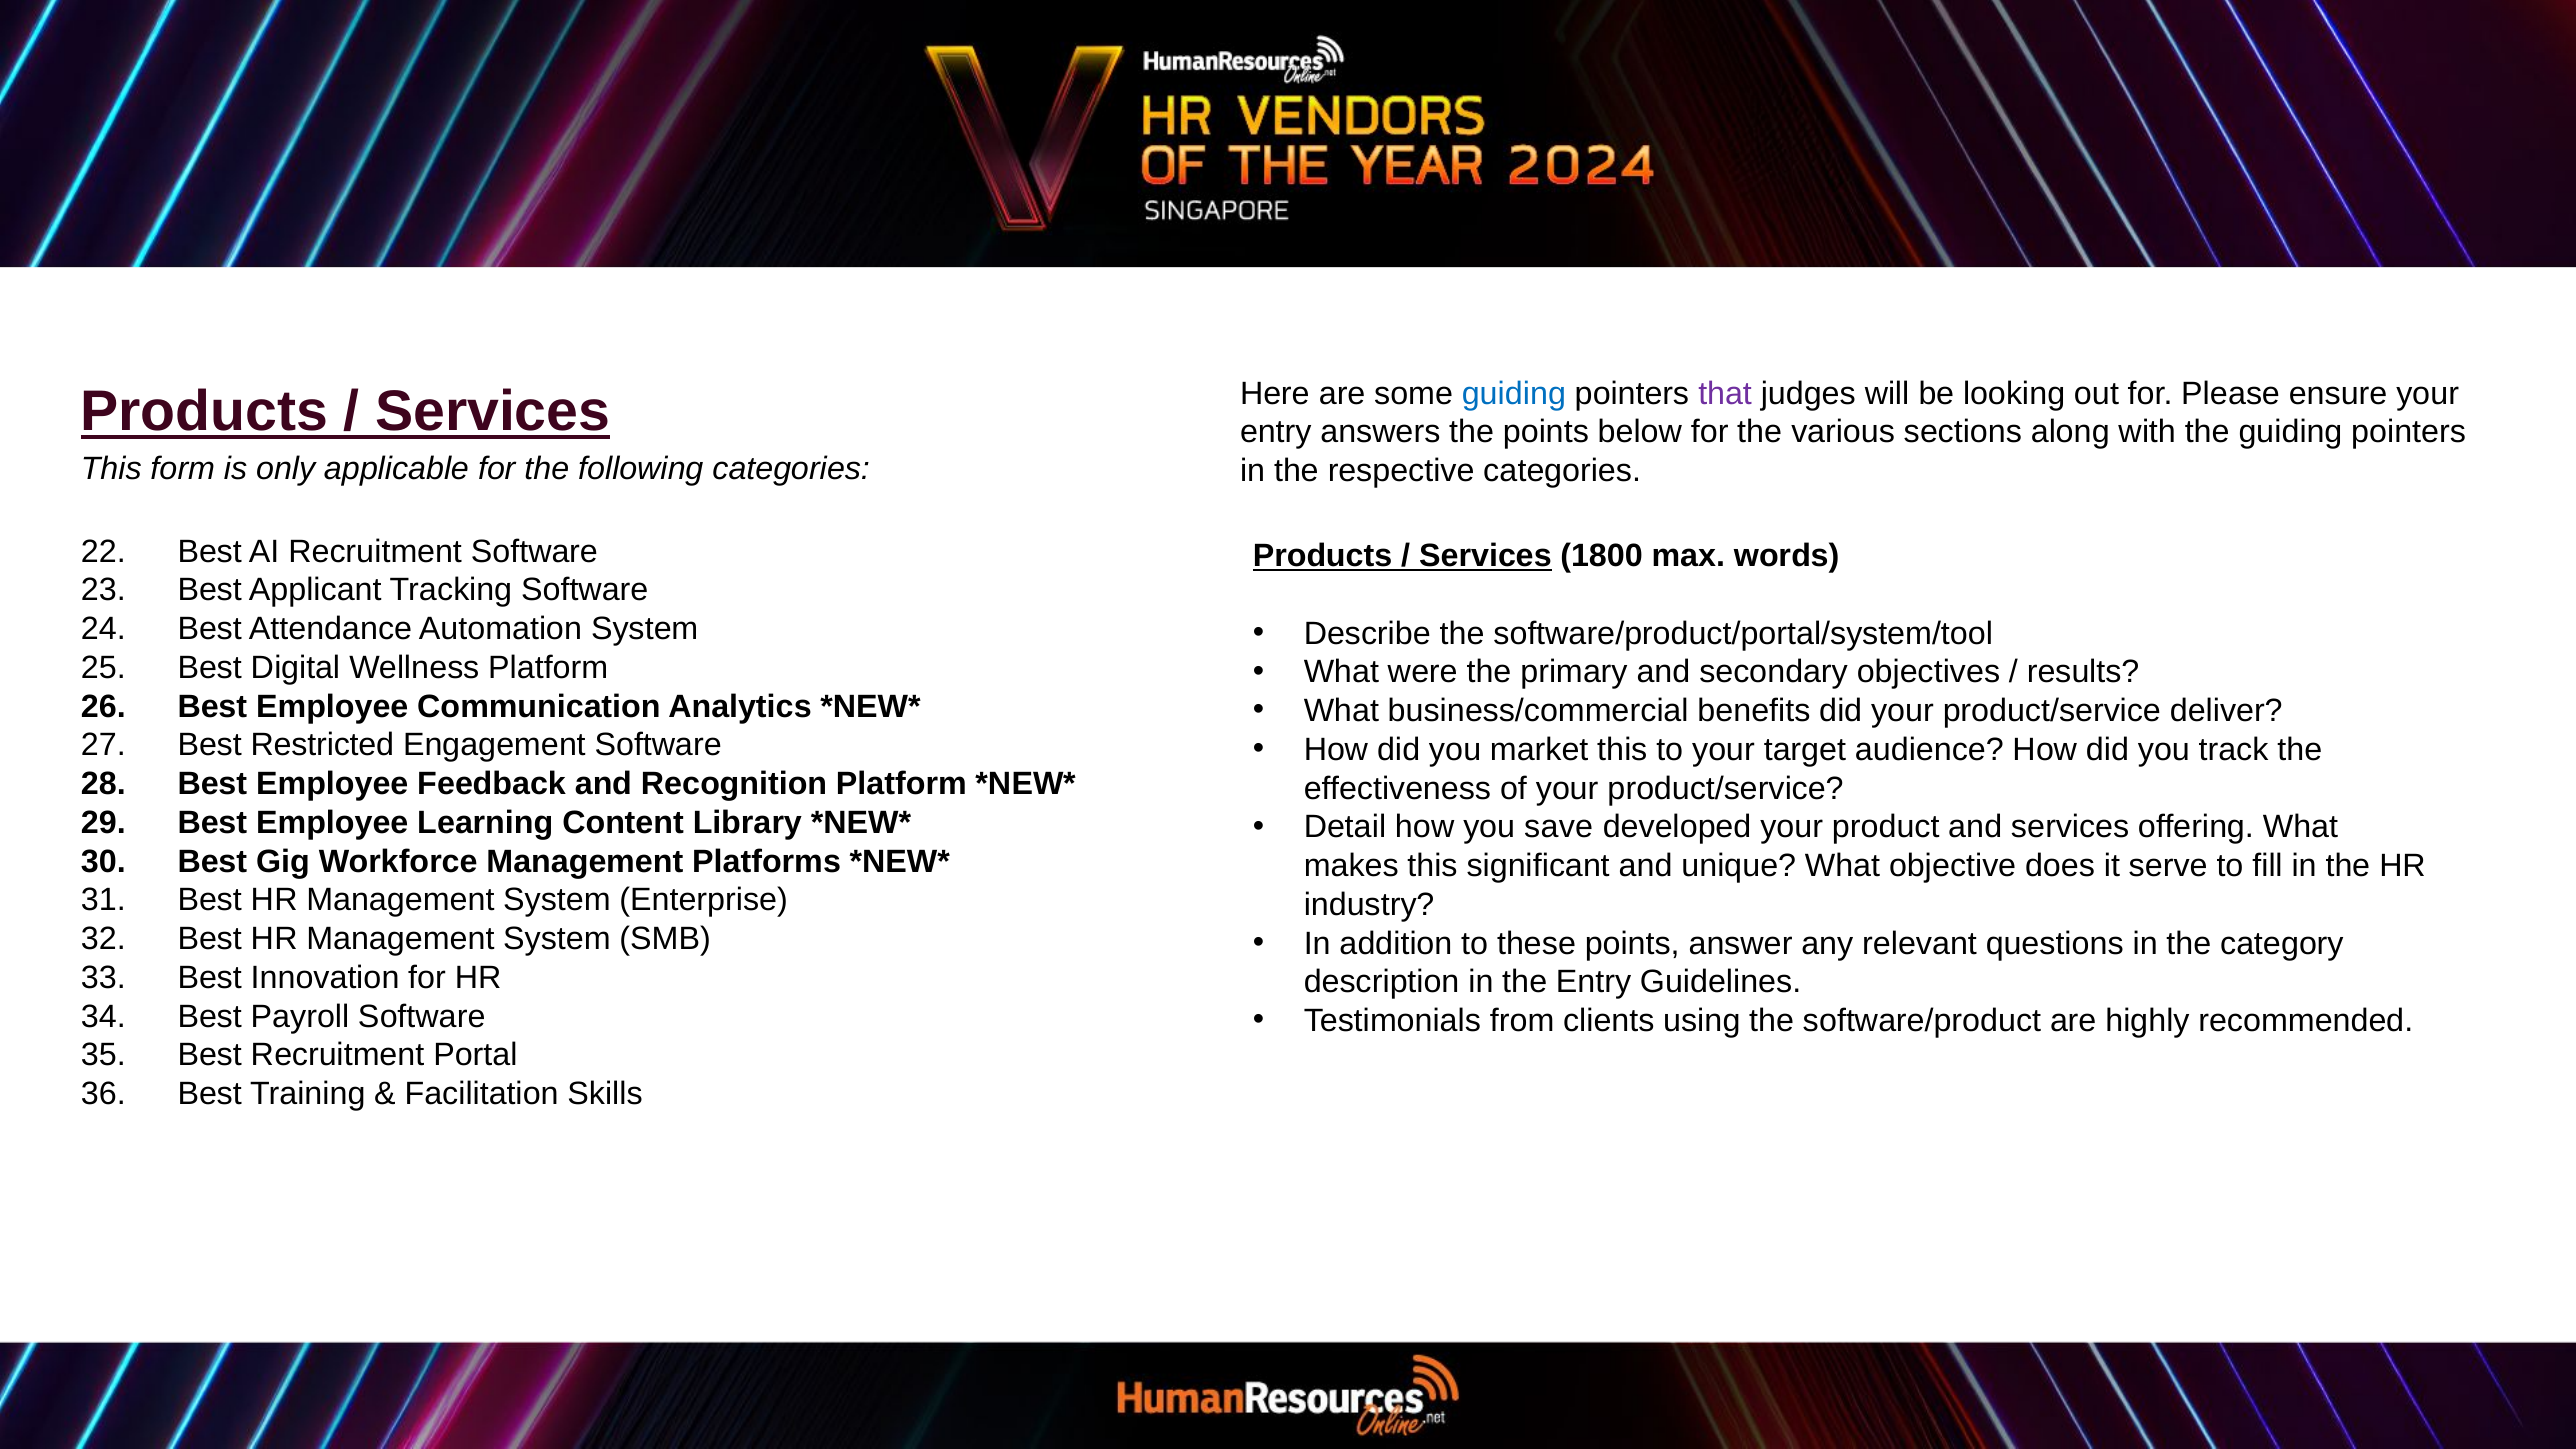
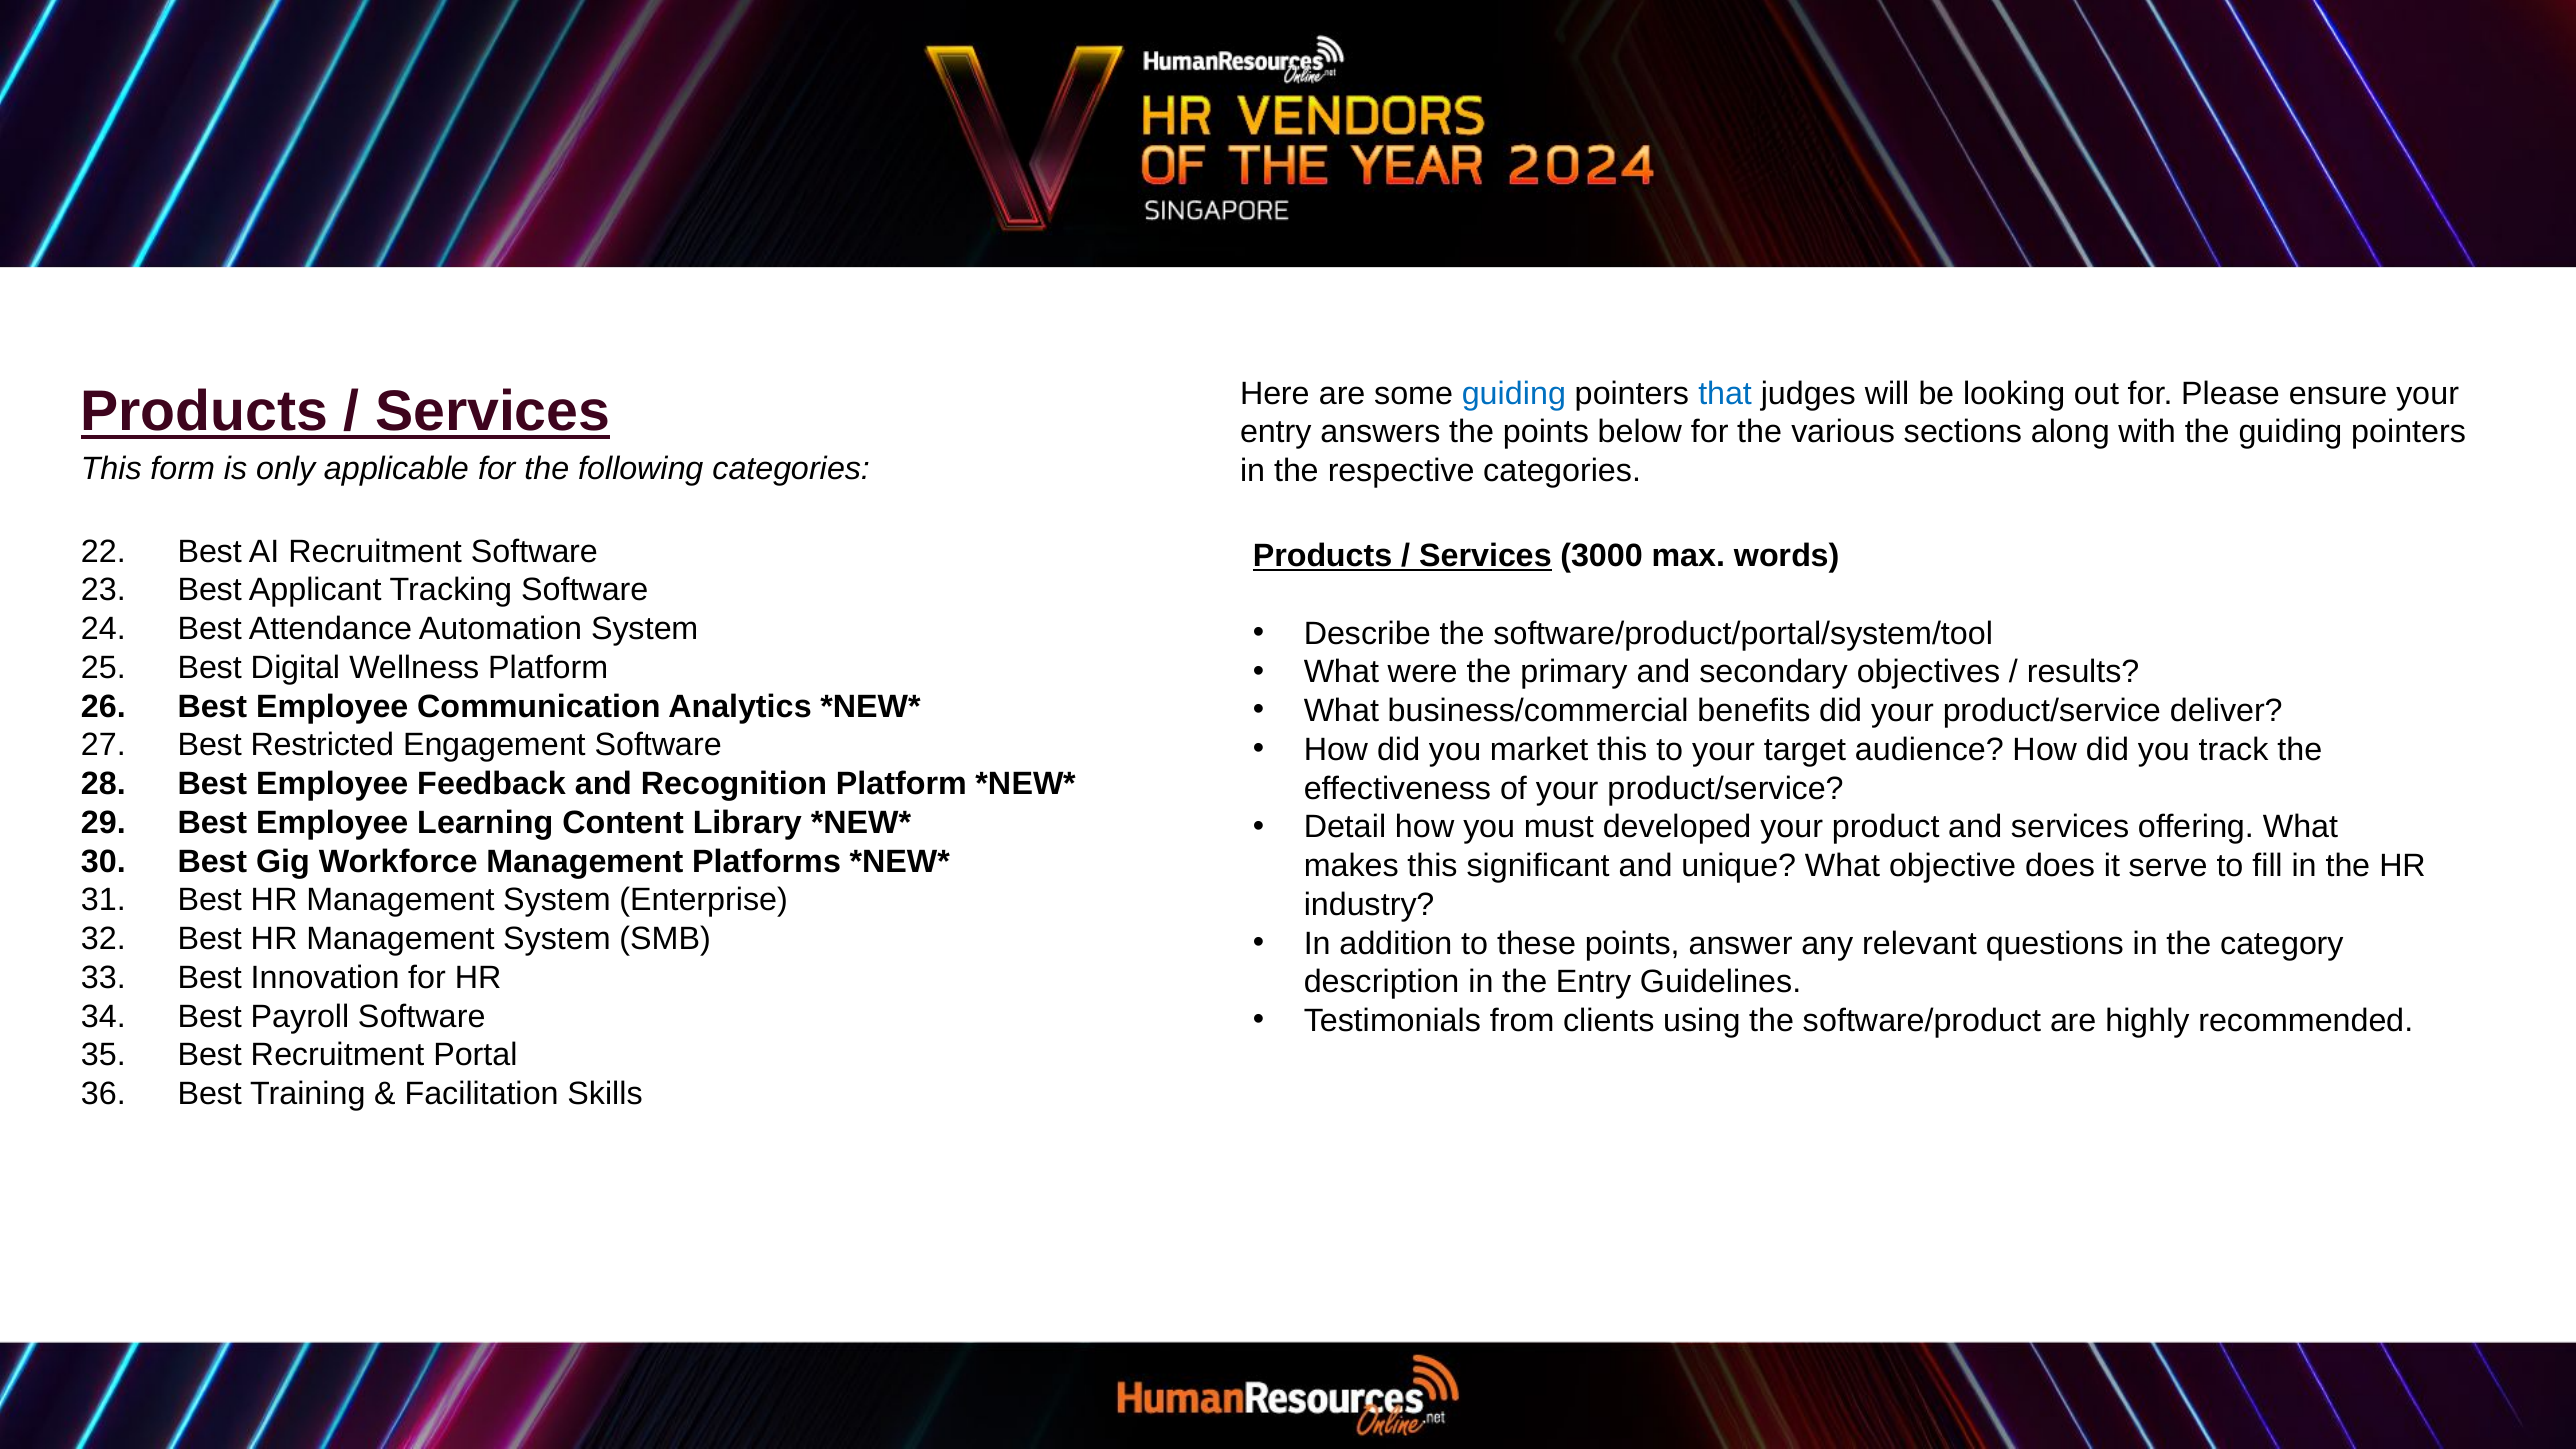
that colour: purple -> blue
1800: 1800 -> 3000
save: save -> must
